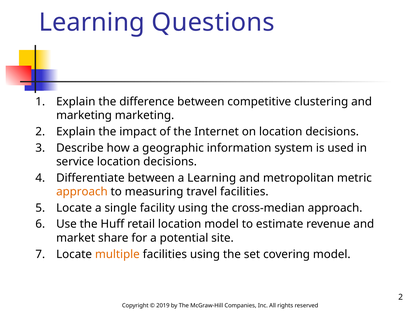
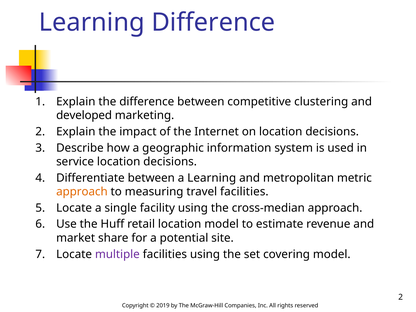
Learning Questions: Questions -> Difference
marketing at (84, 116): marketing -> developed
multiple colour: orange -> purple
